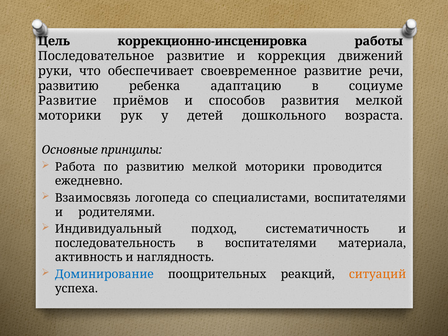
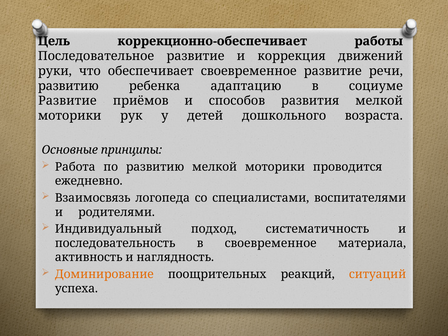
коррекционно-инсценировка: коррекционно-инсценировка -> коррекционно-обеспечивает
в воспитателями: воспитателями -> своевременное
Доминирование colour: blue -> orange
